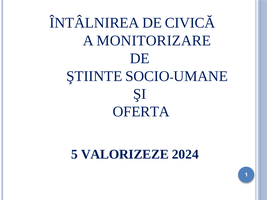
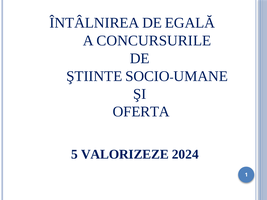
CIVICĂ: CIVICĂ -> EGALĂ
MONITORIZARE: MONITORIZARE -> CONCURSURILE
